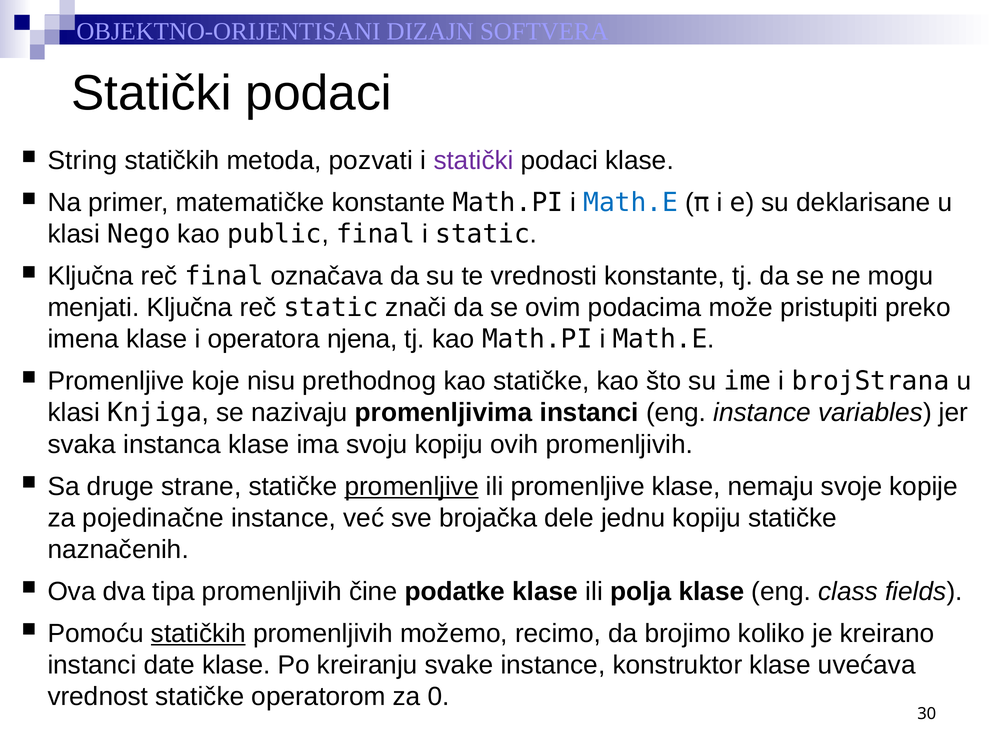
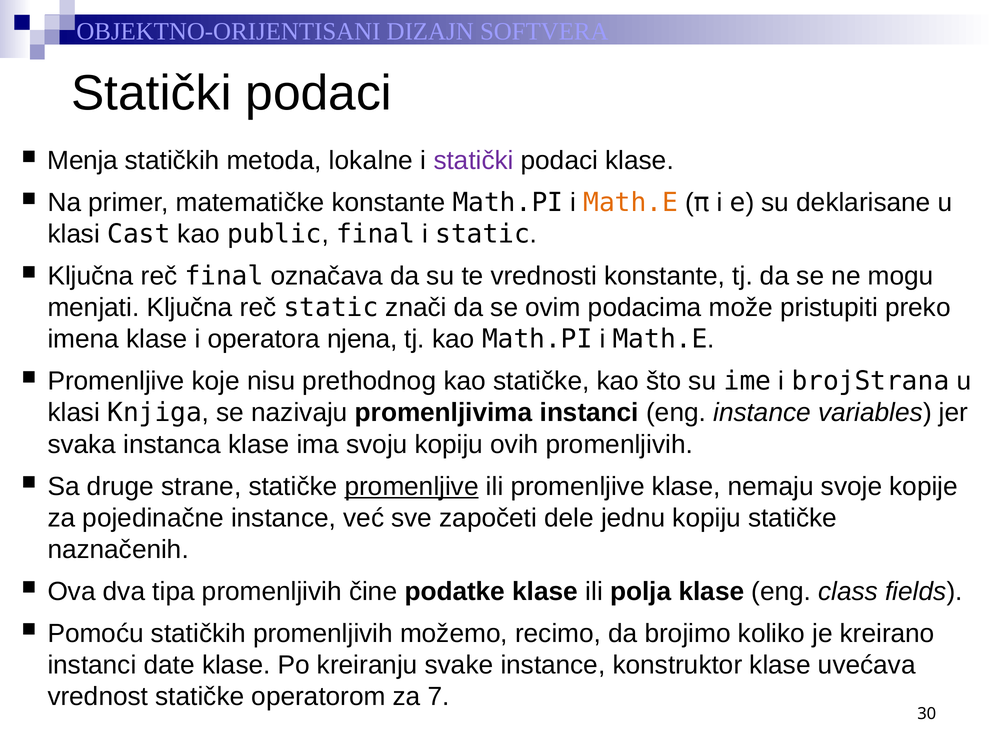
String: String -> Menja
pozvati: pozvati -> lokalne
Math.E at (631, 203) colour: blue -> orange
Nego: Nego -> Cast
brojačka: brojačka -> započeti
statičkih at (198, 634) underline: present -> none
0: 0 -> 7
